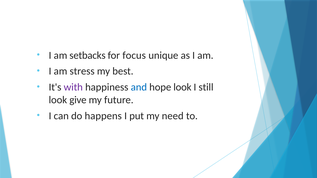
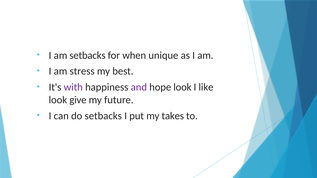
focus: focus -> when
and colour: blue -> purple
still: still -> like
do happens: happens -> setbacks
need: need -> takes
